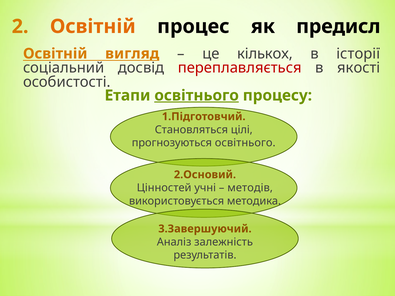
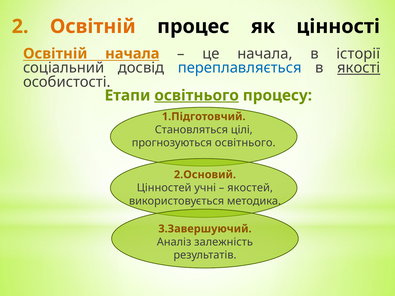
предисл: предисл -> цінності
Освітній вигляд: вигляд -> начала
це кількох: кількох -> начала
переплавляється colour: red -> blue
якості underline: none -> present
методів: методів -> якостей
